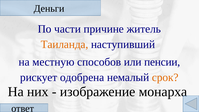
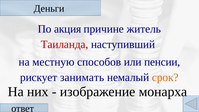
части: части -> акция
Таиланда colour: orange -> red
одобрена: одобрена -> занимать
